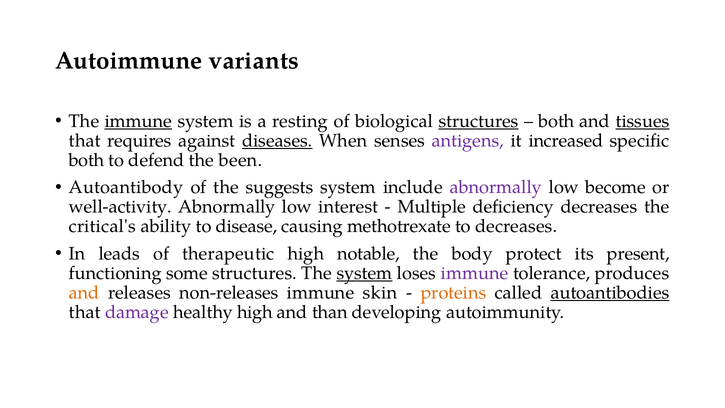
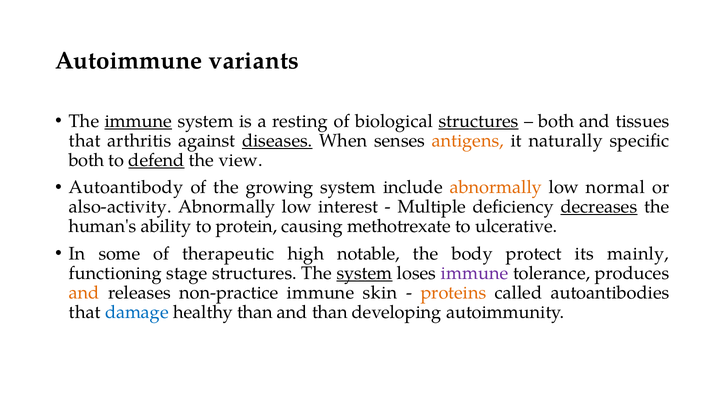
tissues underline: present -> none
requires: requires -> arthritis
antigens colour: purple -> orange
increased: increased -> naturally
defend underline: none -> present
been: been -> view
suggests: suggests -> growing
abnormally at (496, 187) colour: purple -> orange
become: become -> normal
well-activity: well-activity -> also-activity
decreases at (599, 207) underline: none -> present
critical's: critical's -> human's
disease: disease -> protein
to decreases: decreases -> ulcerative
leads: leads -> some
present: present -> mainly
some: some -> stage
non-releases: non-releases -> non-practice
autoantibodies underline: present -> none
damage colour: purple -> blue
healthy high: high -> than
